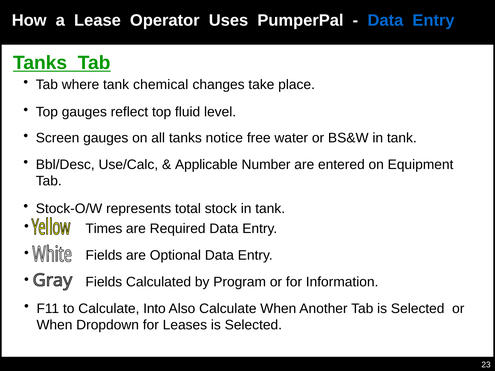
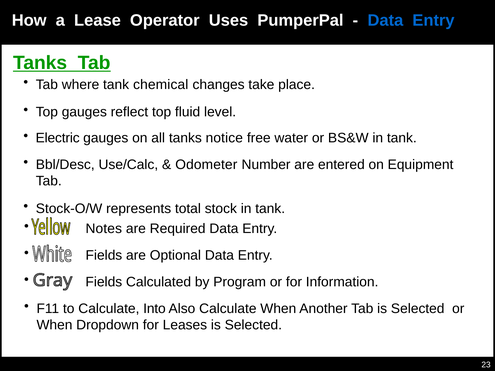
Screen: Screen -> Electric
Applicable: Applicable -> Odometer
Times: Times -> Notes
